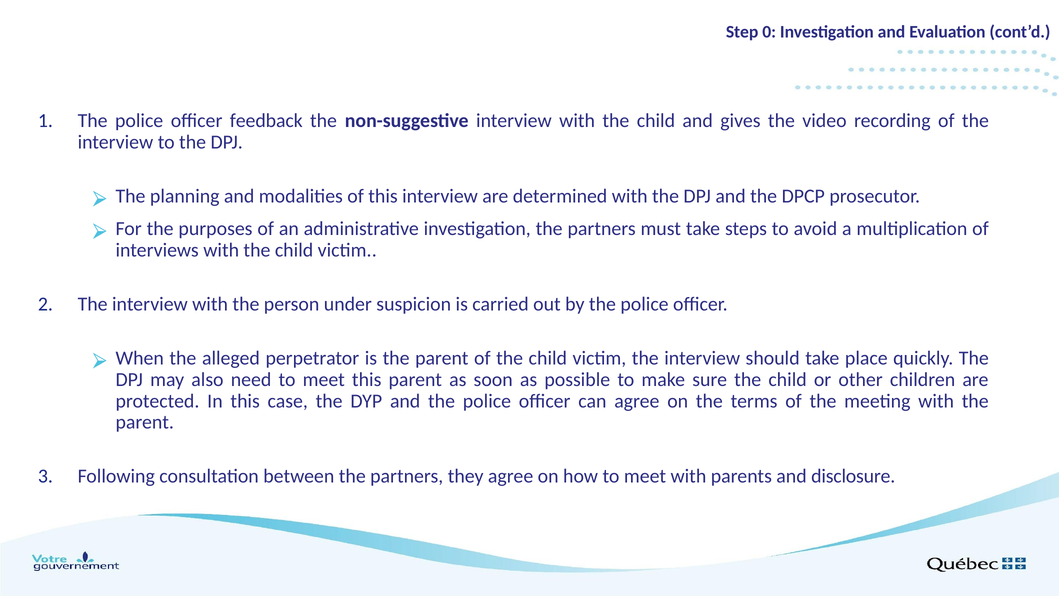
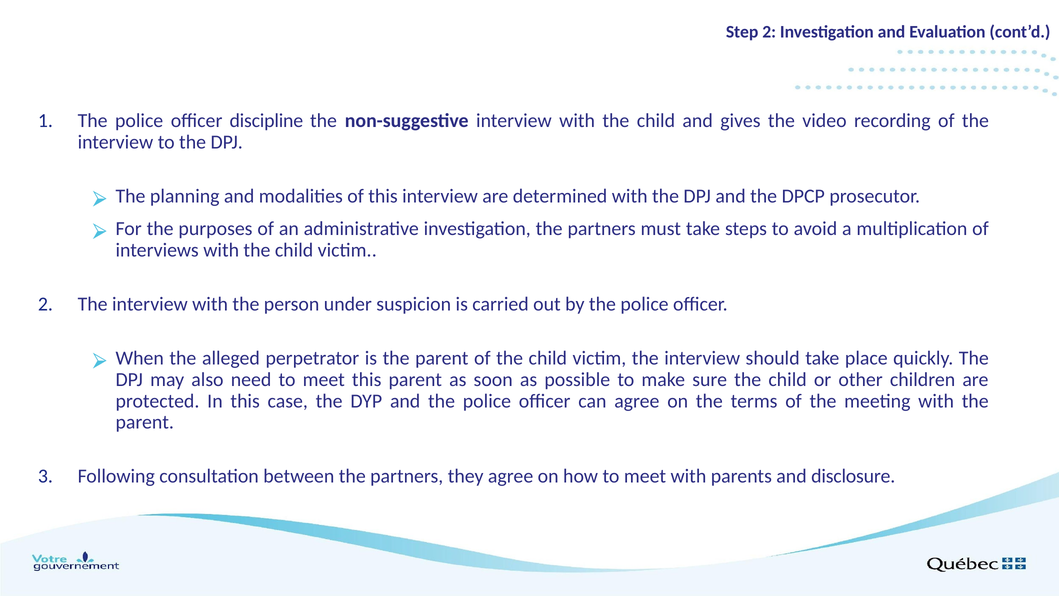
Step 0: 0 -> 2
feedback: feedback -> discipline
